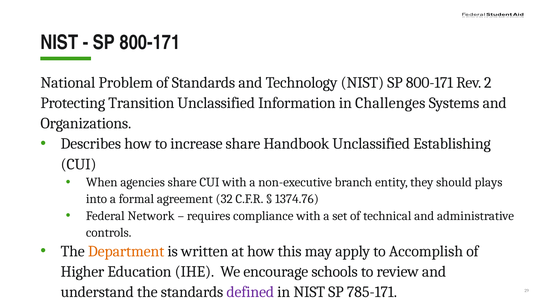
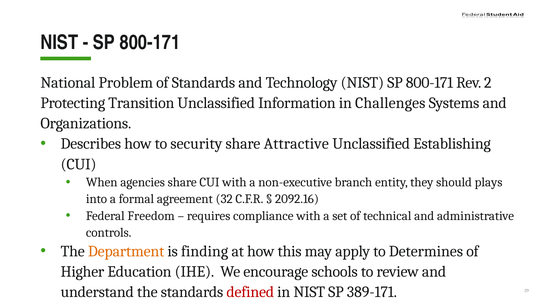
increase: increase -> security
Handbook: Handbook -> Attractive
1374.76: 1374.76 -> 2092.16
Network: Network -> Freedom
written: written -> finding
Accomplish: Accomplish -> Determines
defined colour: purple -> red
785-171: 785-171 -> 389-171
